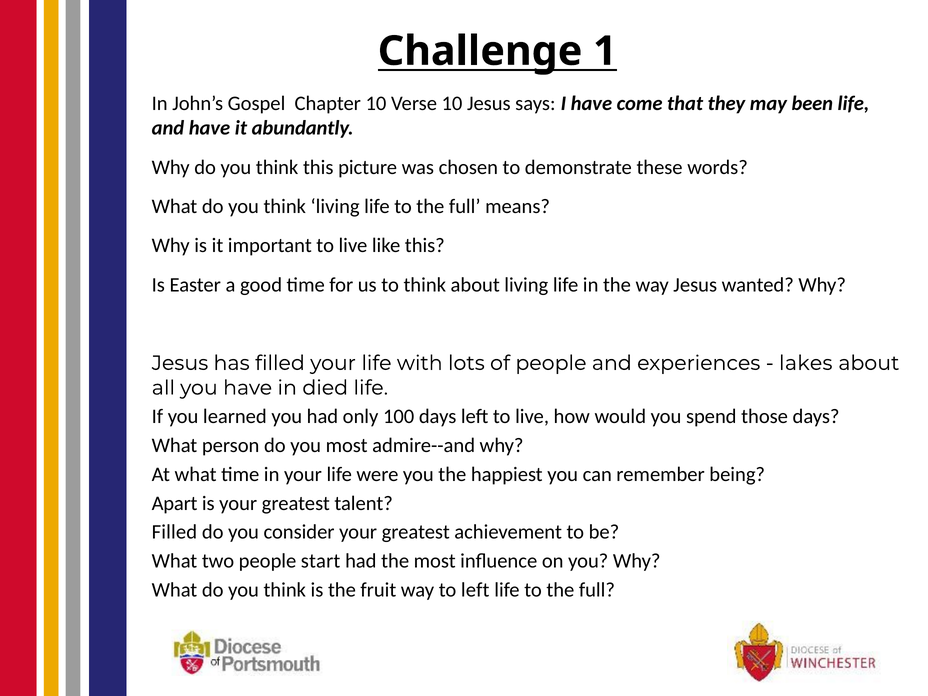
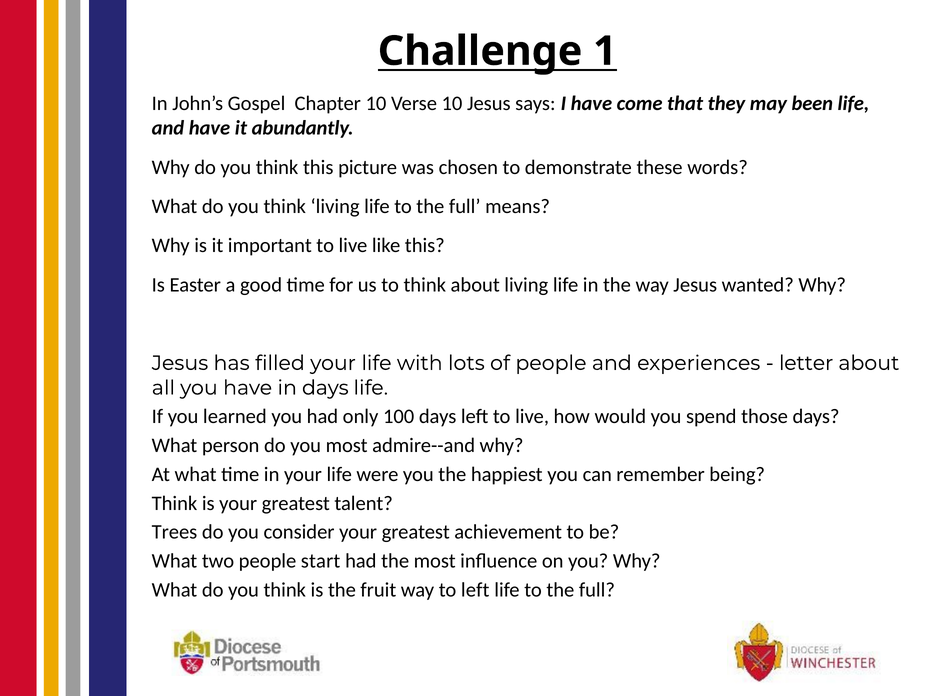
lakes: lakes -> letter
in died: died -> days
Apart at (175, 503): Apart -> Think
Filled at (174, 532): Filled -> Trees
